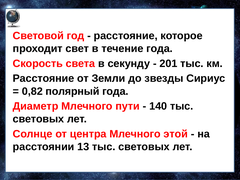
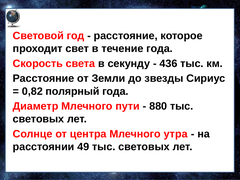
201: 201 -> 436
140: 140 -> 880
этой: этой -> утра
13: 13 -> 49
